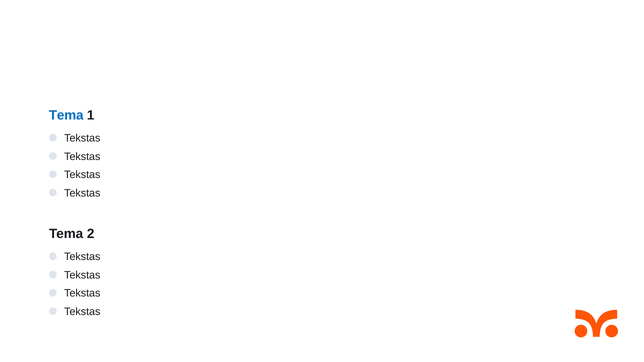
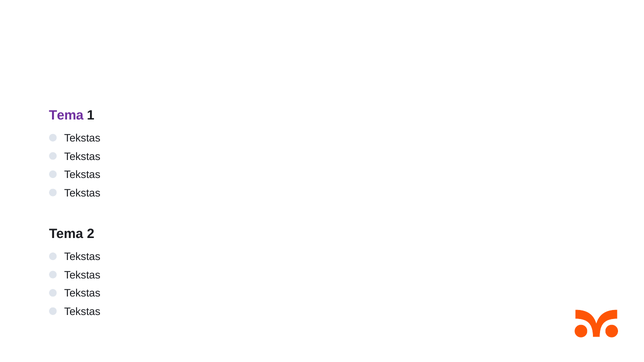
Tema at (66, 115) colour: blue -> purple
